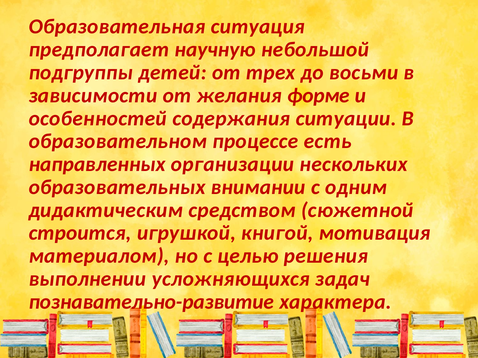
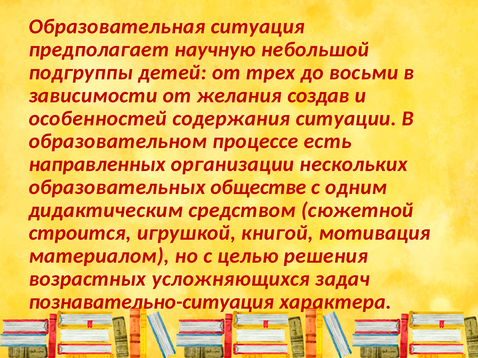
форме: форме -> создав
внимании: внимании -> обществе
выполнении: выполнении -> возрастных
познавательно-развитие: познавательно-развитие -> познавательно-ситуация
